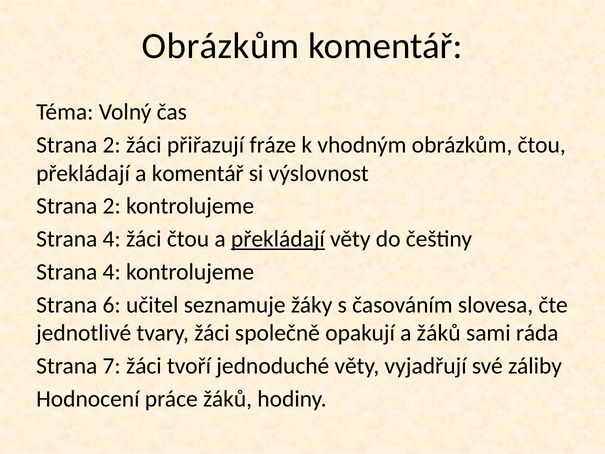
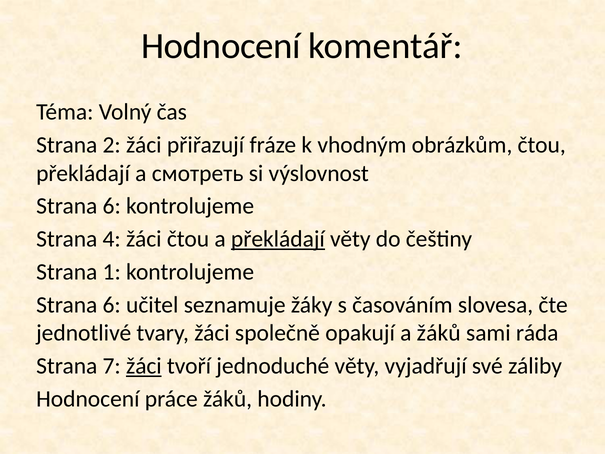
Obrázkům at (221, 46): Obrázkům -> Hodnocení
a komentář: komentář -> смотреть
2 at (112, 206): 2 -> 6
4 at (112, 272): 4 -> 1
žáci at (144, 366) underline: none -> present
